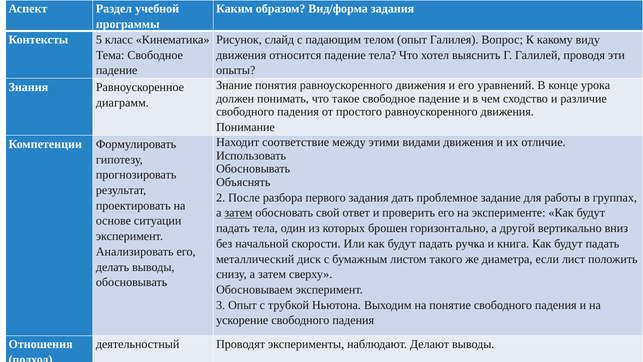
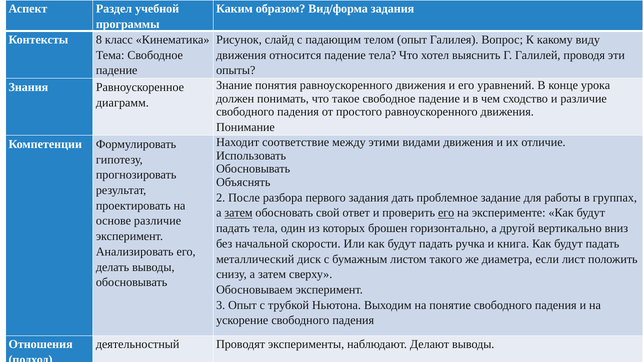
5: 5 -> 8
его at (446, 213) underline: none -> present
основе ситуации: ситуации -> различие
